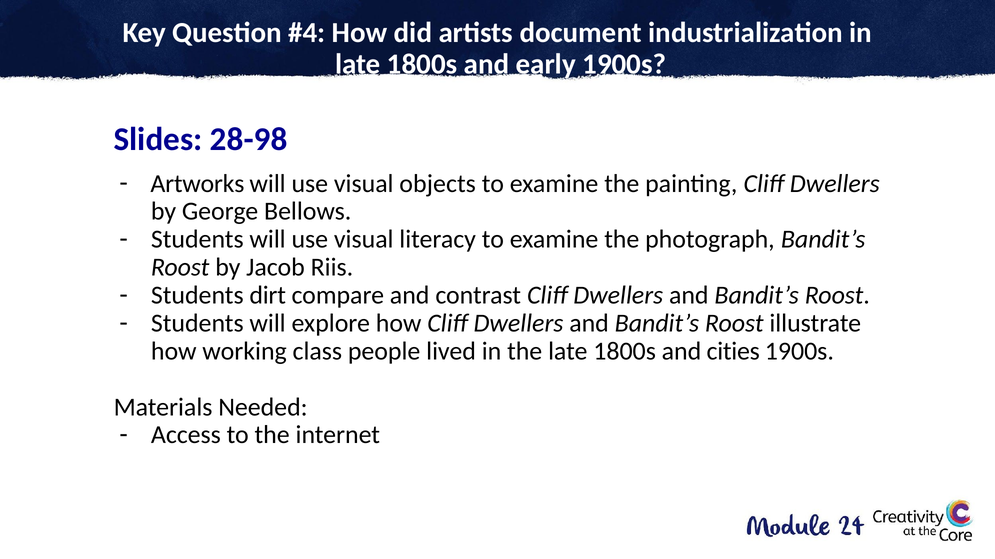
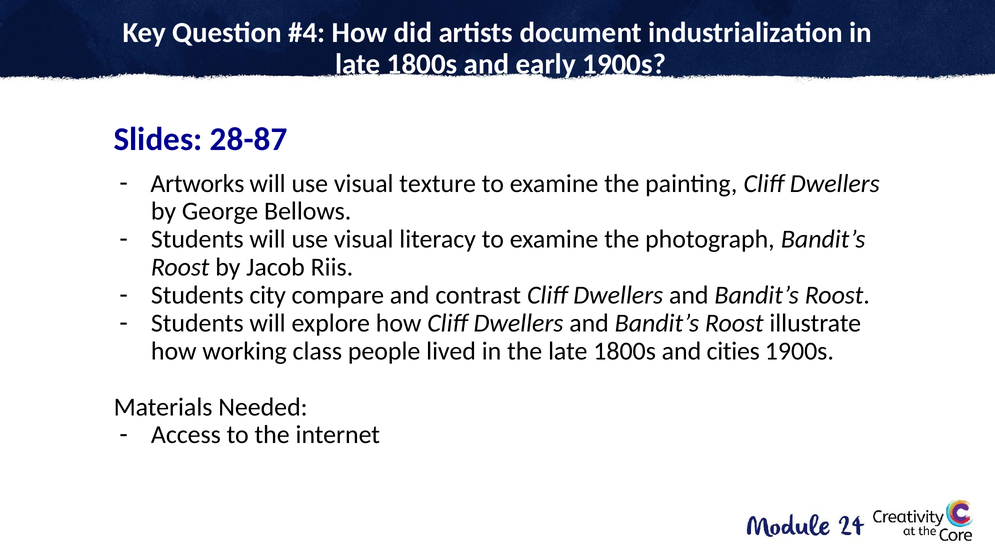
28-98: 28-98 -> 28-87
objects: objects -> texture
dirt: dirt -> city
